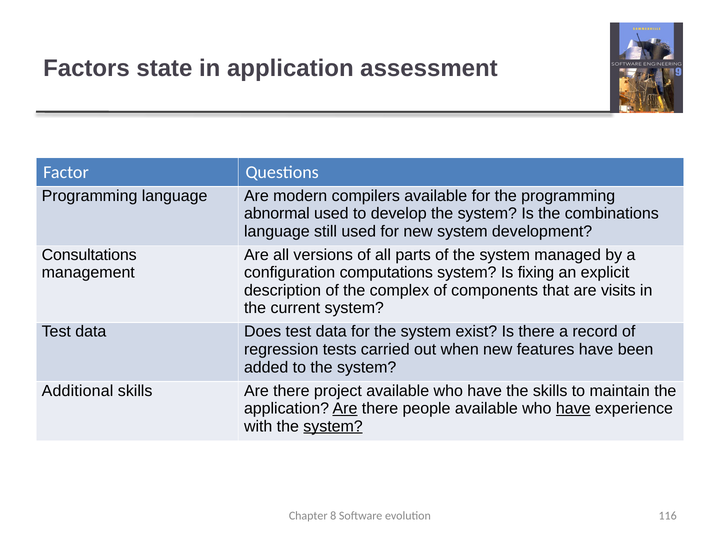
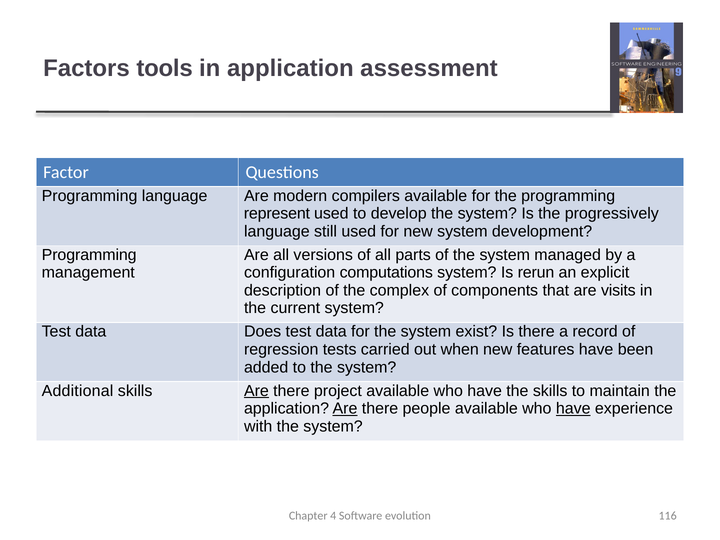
state: state -> tools
abnormal: abnormal -> represent
combinations: combinations -> progressively
Consultations at (89, 255): Consultations -> Programming
fixing: fixing -> rerun
Are at (256, 391) underline: none -> present
system at (333, 426) underline: present -> none
8: 8 -> 4
